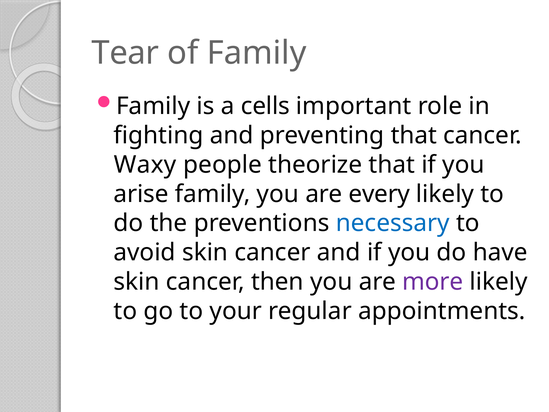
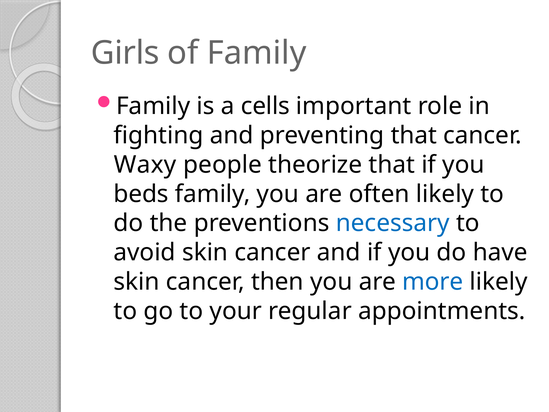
Tear: Tear -> Girls
arise: arise -> beds
every: every -> often
more colour: purple -> blue
